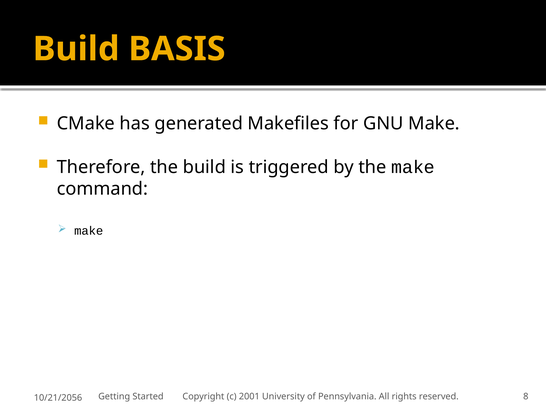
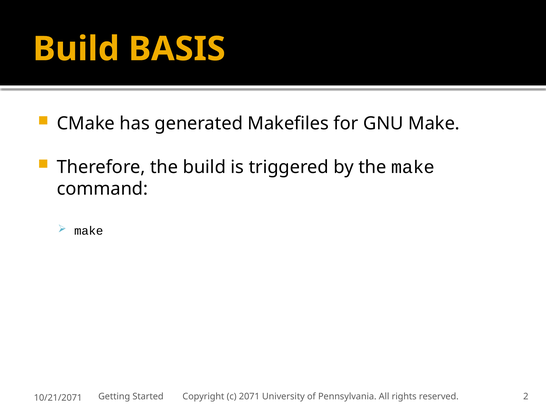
2001: 2001 -> 2071
8: 8 -> 2
10/21/2056: 10/21/2056 -> 10/21/2071
